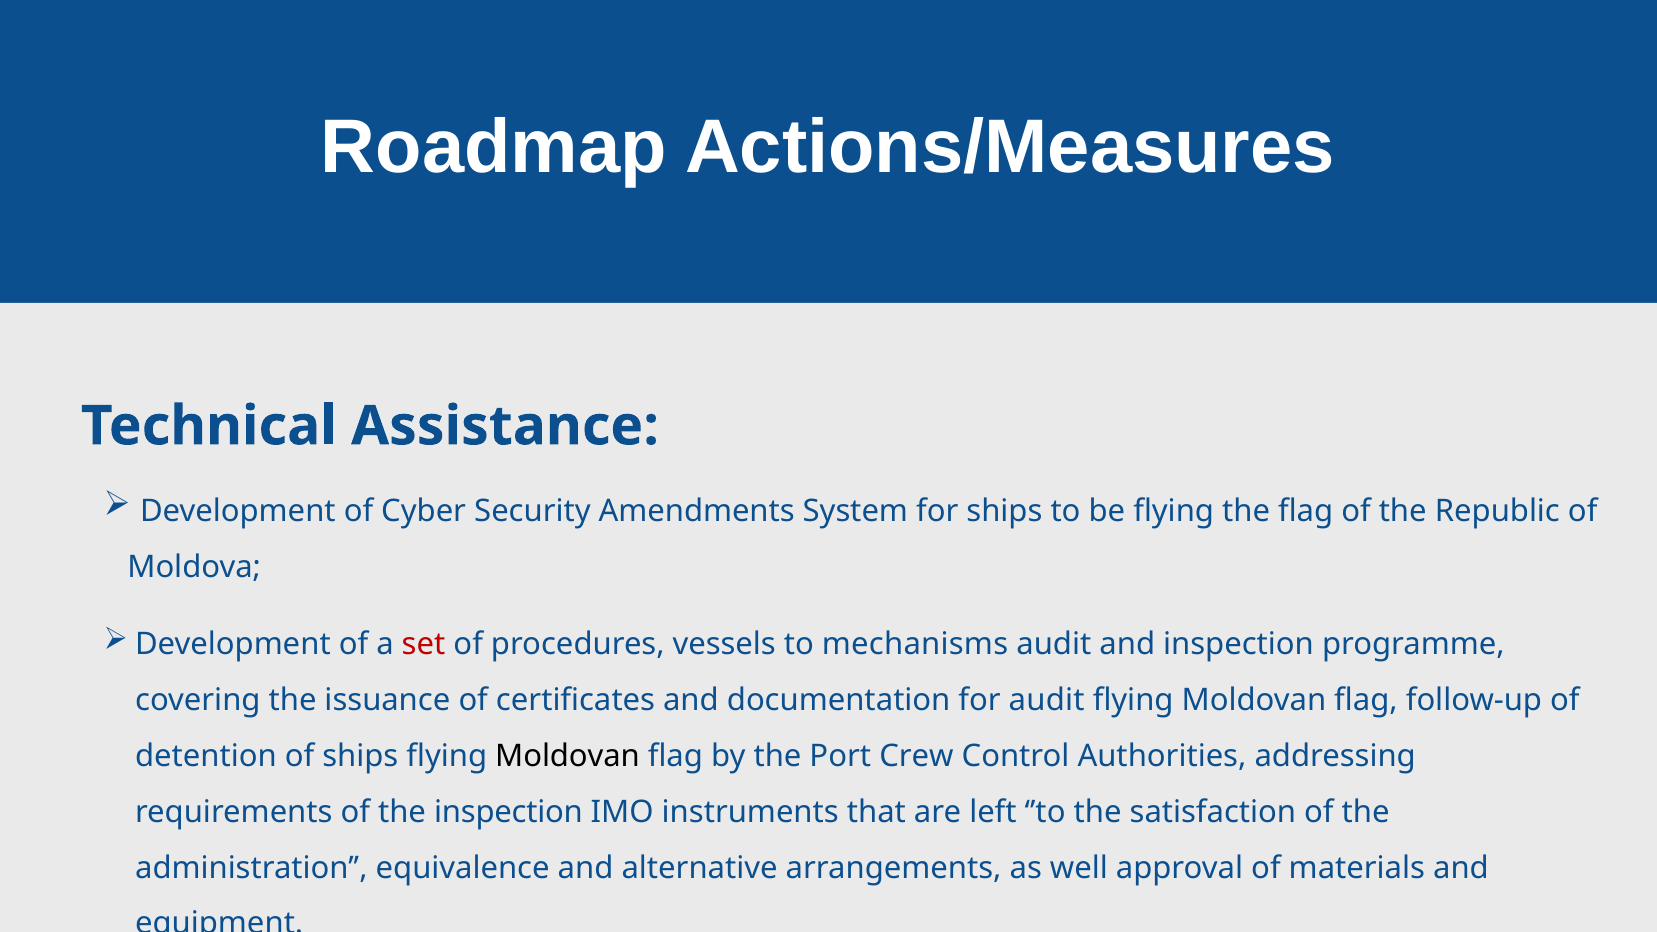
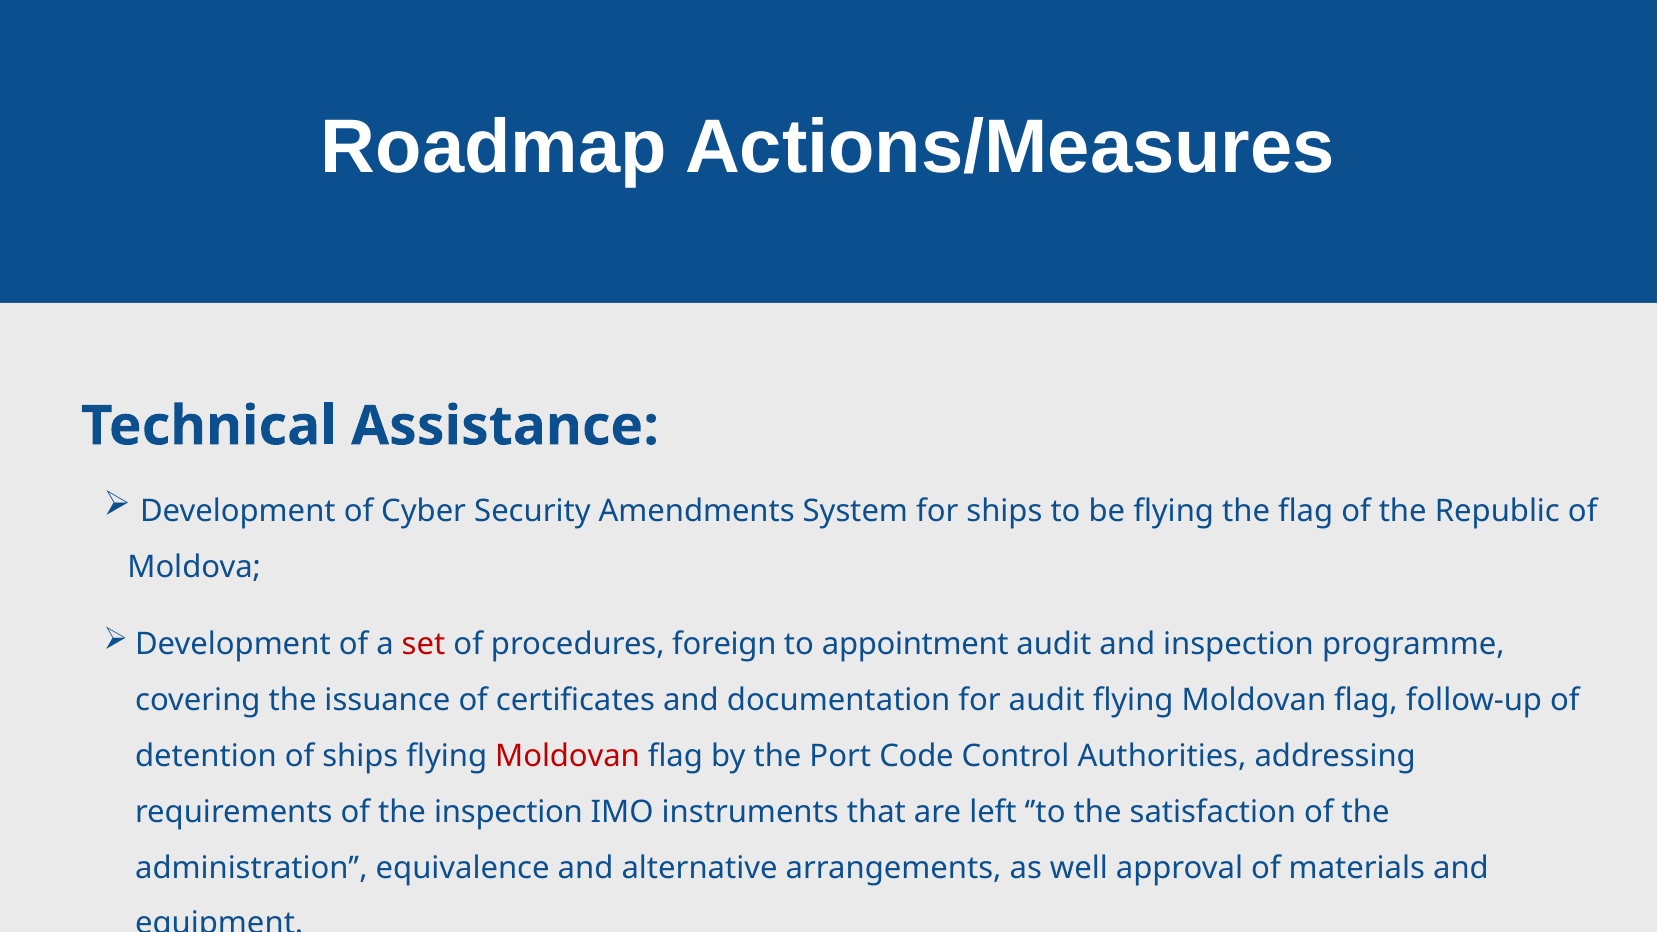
vessels: vessels -> foreign
mechanisms: mechanisms -> appointment
Moldovan at (568, 756) colour: black -> red
Crew: Crew -> Code
